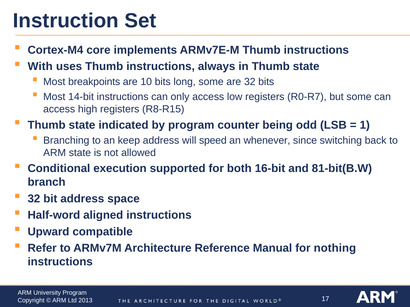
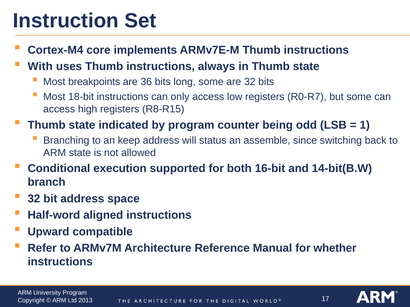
10: 10 -> 36
14-bit: 14-bit -> 18-bit
speed: speed -> status
whenever: whenever -> assemble
81-bit(B.W: 81-bit(B.W -> 14-bit(B.W
nothing: nothing -> whether
